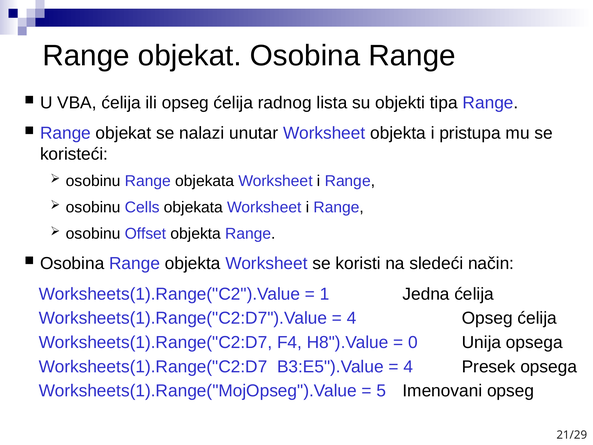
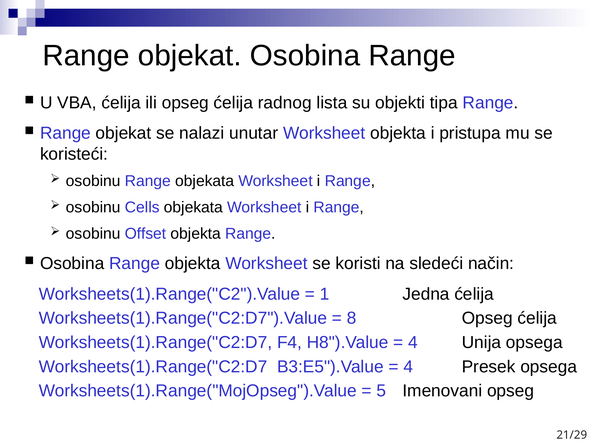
4 at (352, 318): 4 -> 8
0 at (413, 342): 0 -> 4
